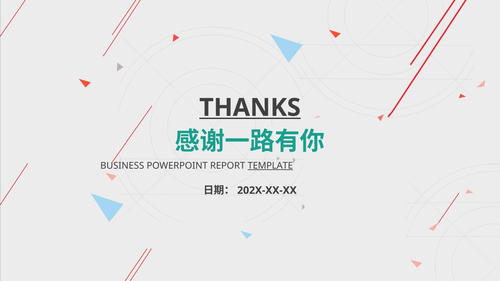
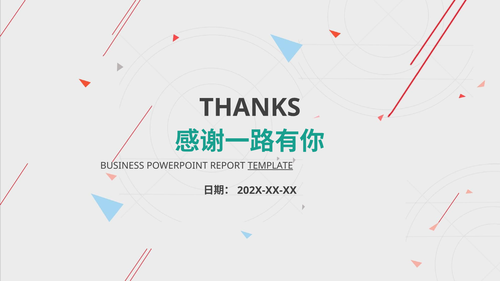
THANKS underline: present -> none
